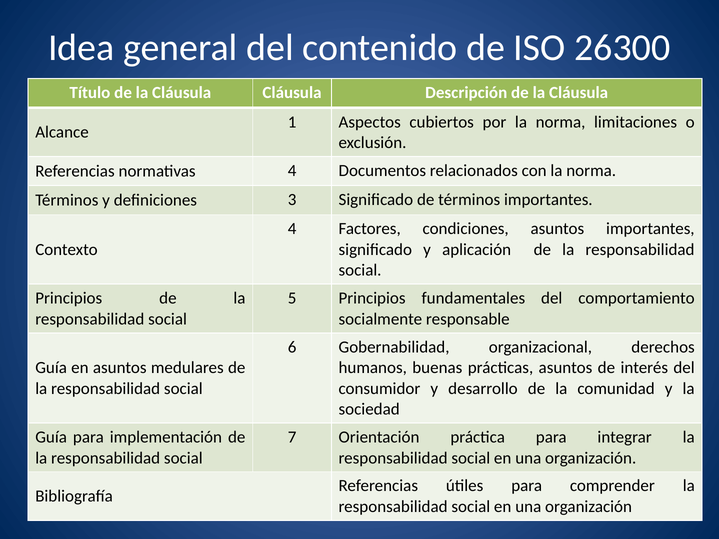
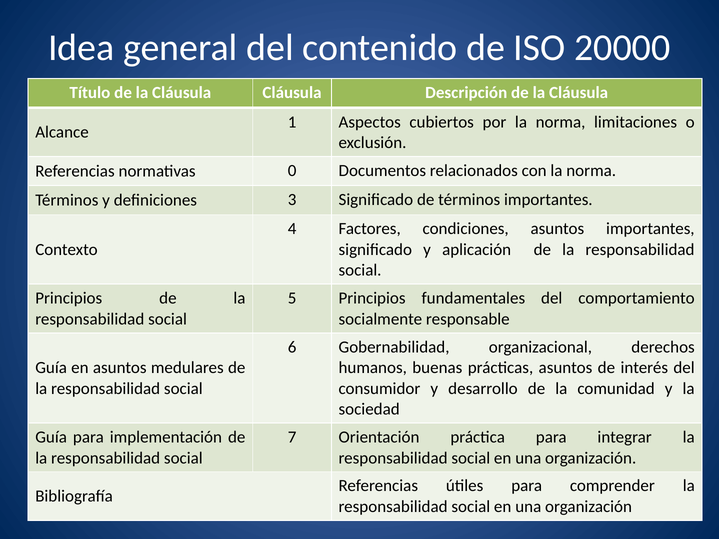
26300: 26300 -> 20000
normativas 4: 4 -> 0
